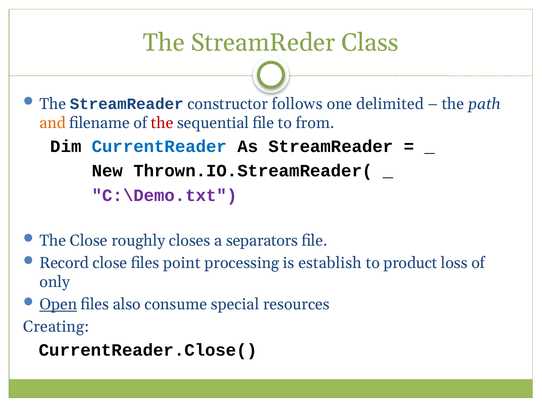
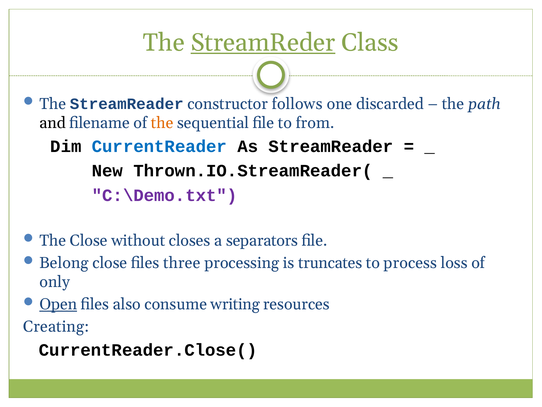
StreamReder underline: none -> present
delimited: delimited -> discarded
and colour: orange -> black
the at (162, 123) colour: red -> orange
roughly: roughly -> without
Record: Record -> Belong
point: point -> three
establish: establish -> truncates
product: product -> process
special: special -> writing
